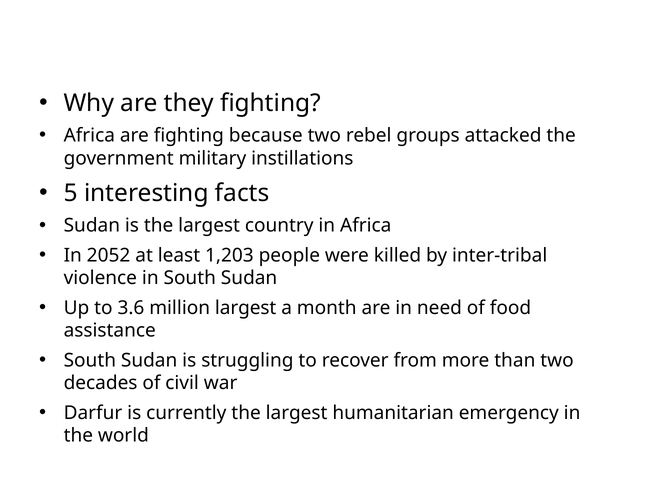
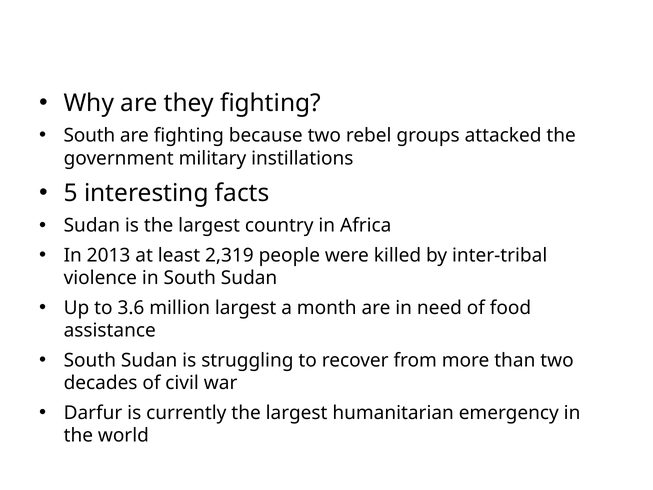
Africa at (89, 135): Africa -> South
2052: 2052 -> 2013
1,203: 1,203 -> 2,319
